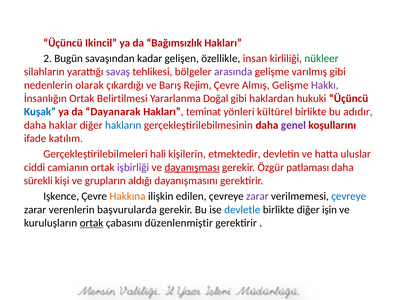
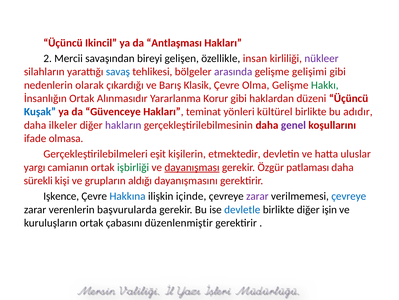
Bağımsızlık: Bağımsızlık -> Antlaşması
Bugün: Bugün -> Mercii
kadar: kadar -> bireyi
nükleer colour: green -> purple
savaş colour: purple -> blue
varılmış: varılmış -> gelişimi
Rejim: Rejim -> Klasik
Almış: Almış -> Olma
Hakkı colour: purple -> green
Belirtilmesi: Belirtilmesi -> Alınmasıdır
Doğal: Doğal -> Korur
hukuki: hukuki -> düzeni
Dayanarak: Dayanarak -> Güvenceye
haklar: haklar -> ilkeler
hakların colour: blue -> purple
katılım: katılım -> olmasa
hali: hali -> eşit
ciddi: ciddi -> yargı
işbirliği colour: purple -> green
Hakkına colour: orange -> blue
edilen: edilen -> içinde
ortak at (92, 222) underline: present -> none
